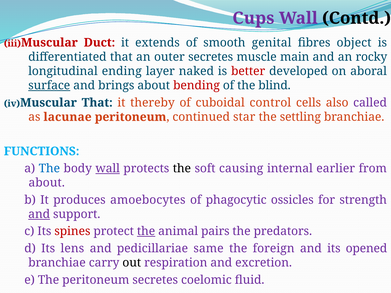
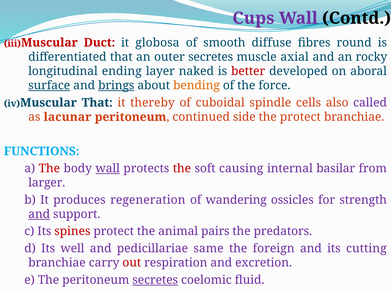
extends: extends -> globosa
genital: genital -> diffuse
object: object -> round
main: main -> axial
brings underline: none -> present
bending colour: red -> orange
blind: blind -> force
control: control -> spindle
lacunae: lacunae -> lacunar
star: star -> side
the settling: settling -> protect
The at (49, 169) colour: blue -> red
the at (182, 169) colour: black -> red
earlier: earlier -> basilar
about at (47, 183): about -> larger
amoebocytes: amoebocytes -> regeneration
phagocytic: phagocytic -> wandering
the at (146, 232) underline: present -> none
lens: lens -> well
opened: opened -> cutting
out colour: black -> red
secretes at (155, 280) underline: none -> present
